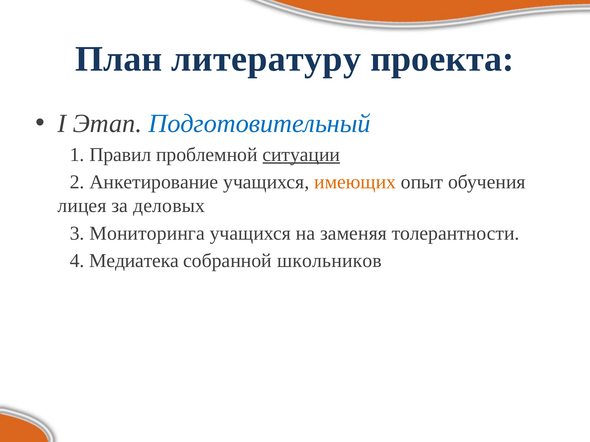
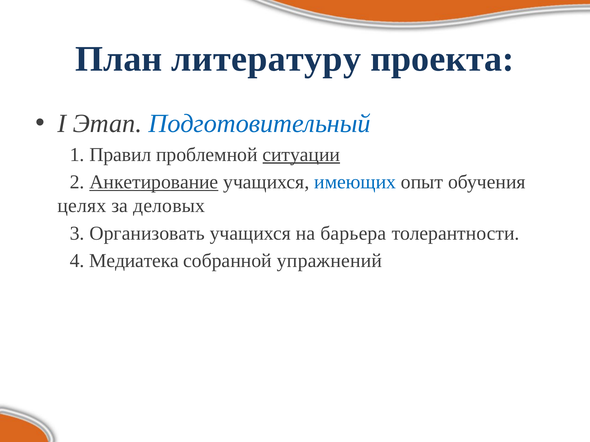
Анкетирование underline: none -> present
имеющих colour: orange -> blue
лицея: лицея -> целях
Мониторинга: Мониторинга -> Организовать
заменяя: заменяя -> барьера
школьников: школьников -> упражнений
